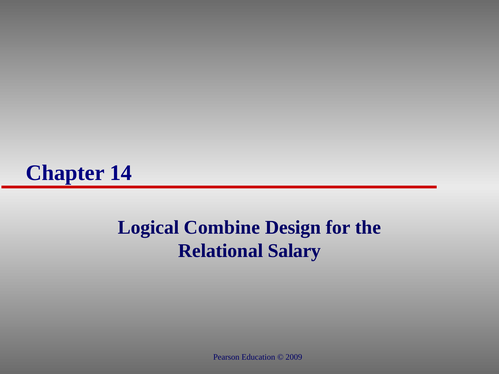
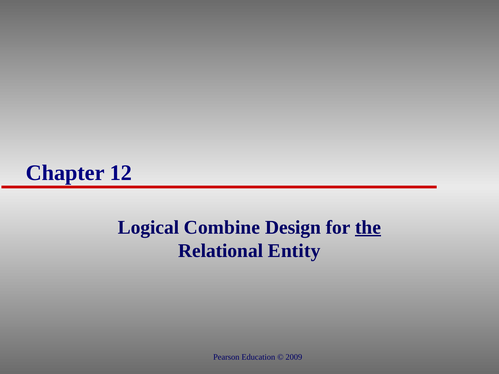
14: 14 -> 12
the underline: none -> present
Salary: Salary -> Entity
